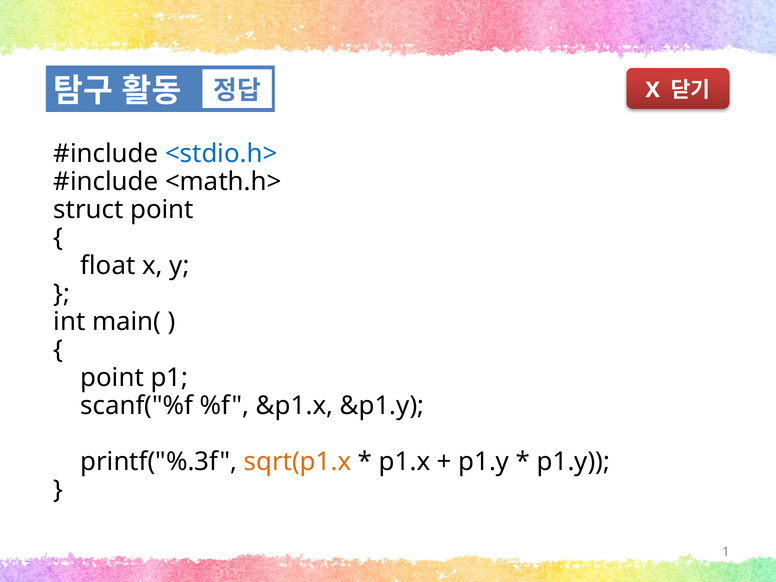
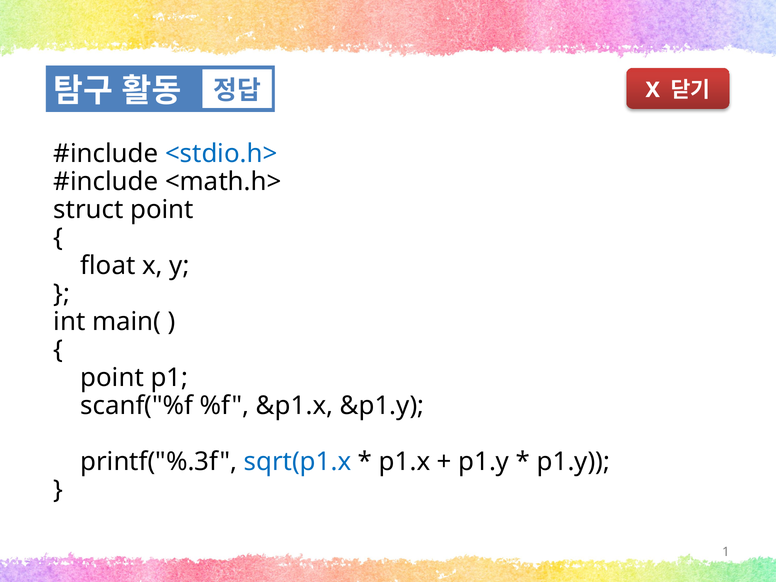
sqrt(p1.x colour: orange -> blue
